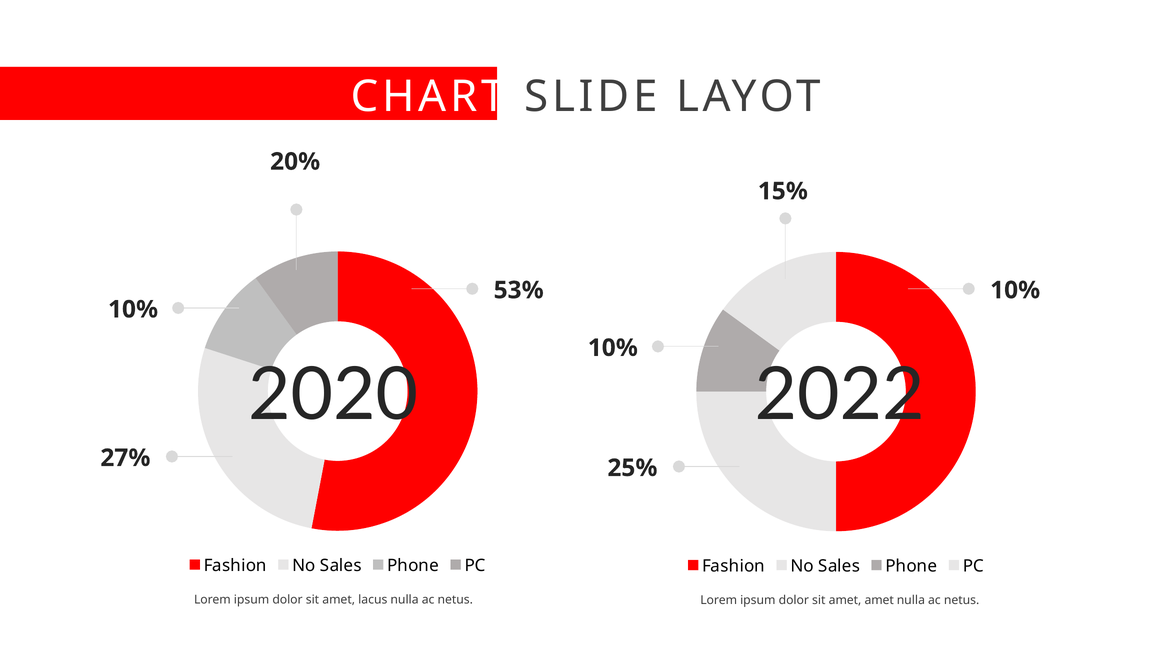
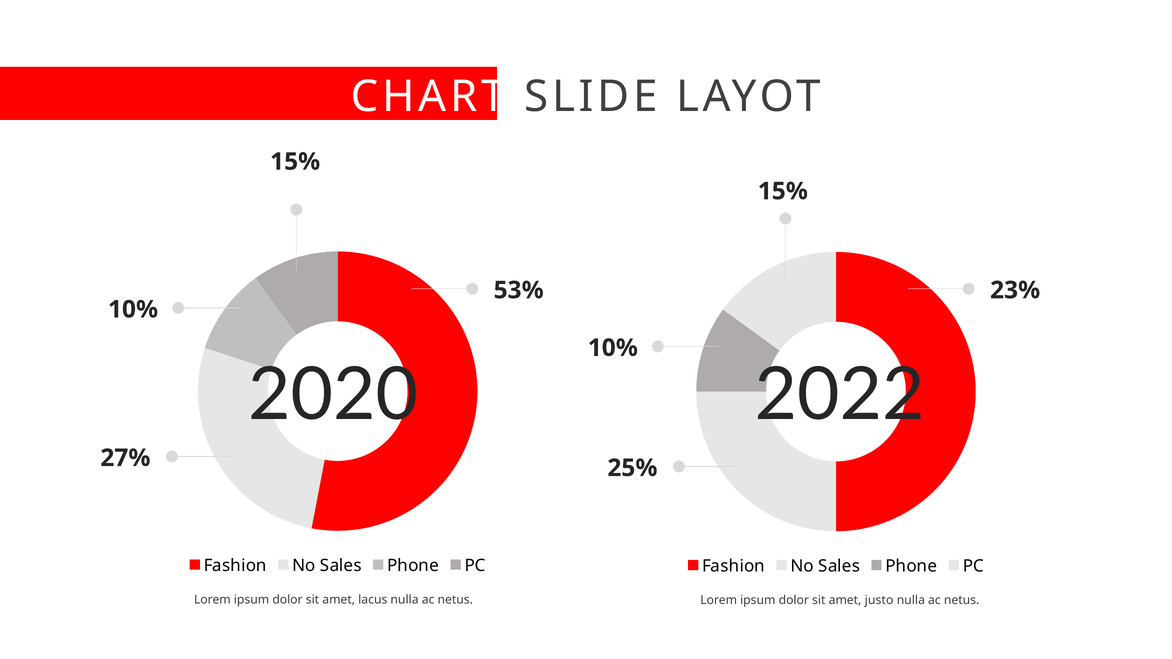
20% at (295, 162): 20% -> 15%
10% at (1015, 290): 10% -> 23%
amet amet: amet -> justo
